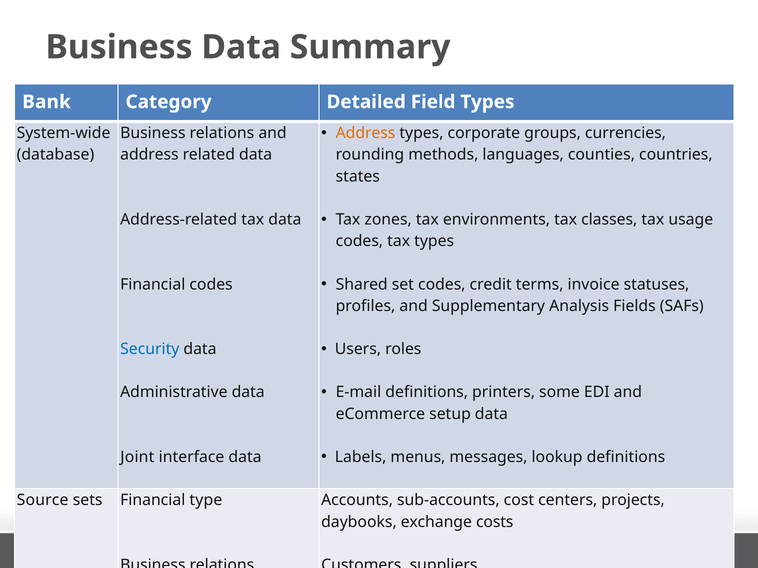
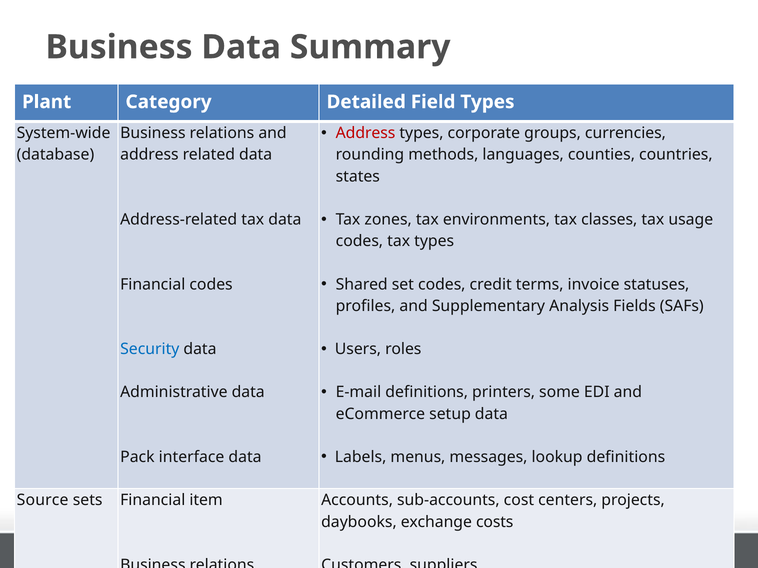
Bank: Bank -> Plant
Address at (366, 133) colour: orange -> red
Joint: Joint -> Pack
type: type -> item
